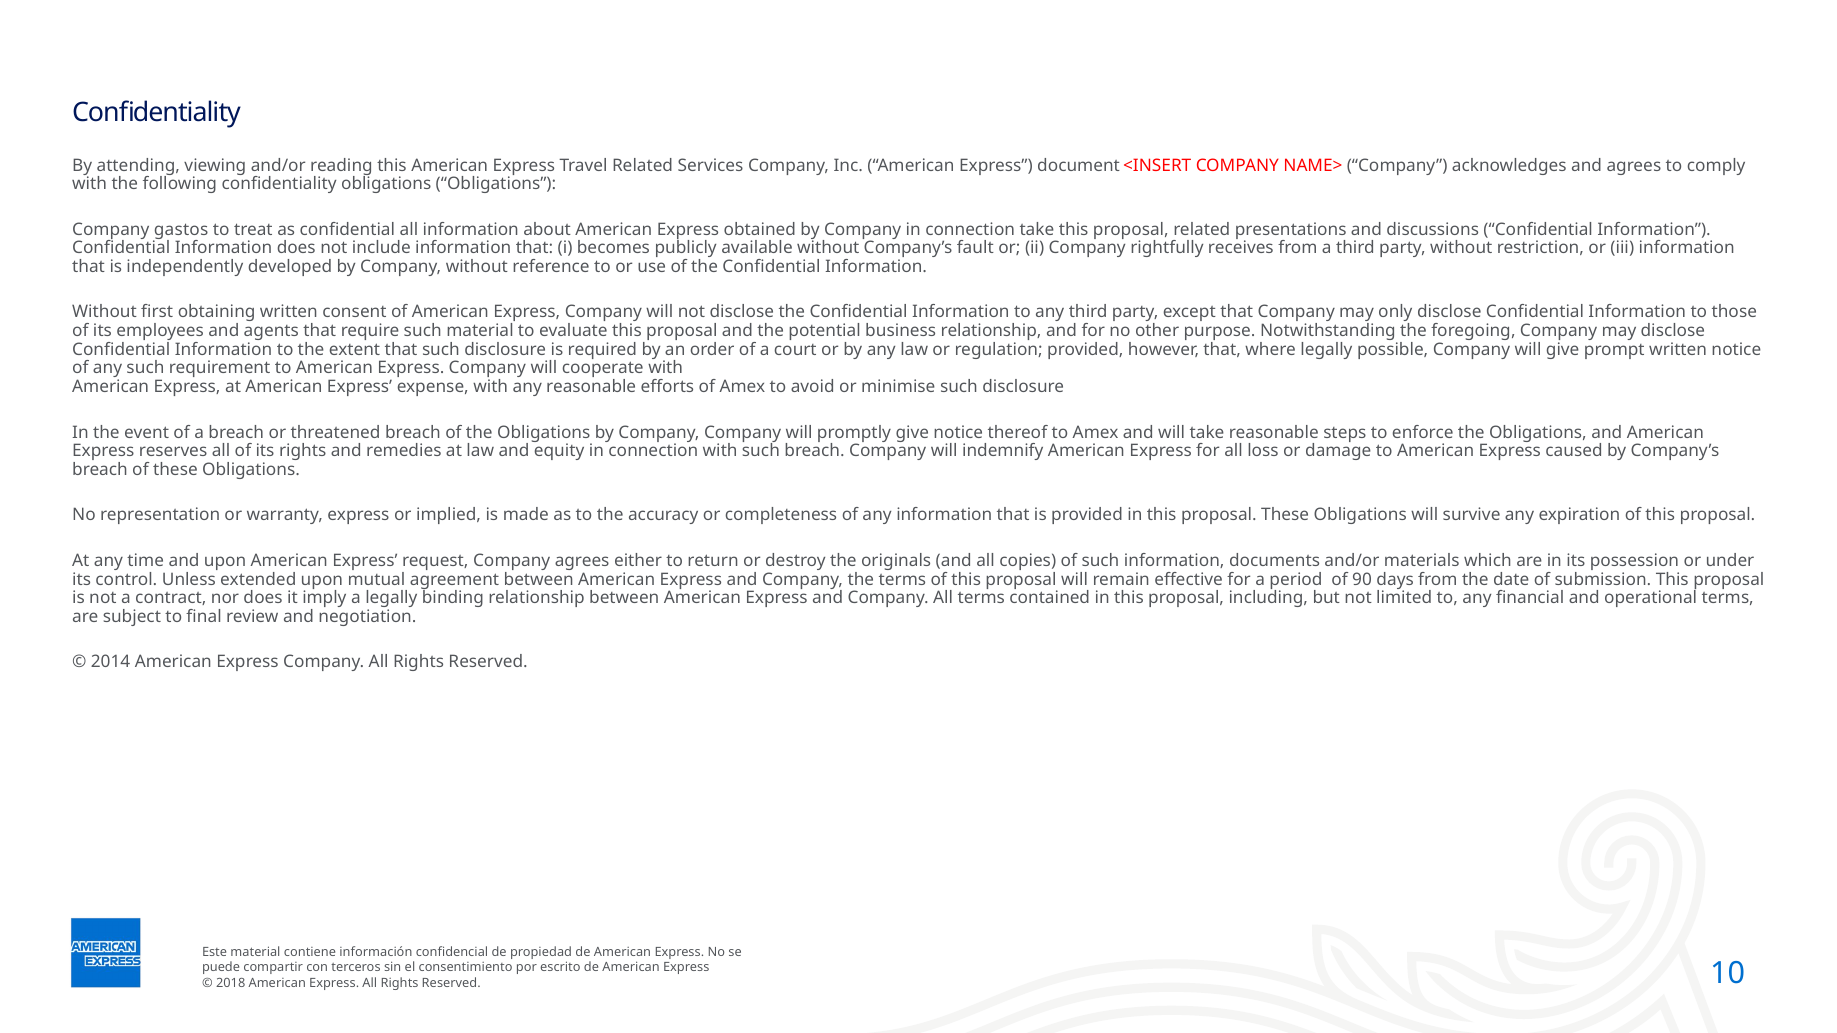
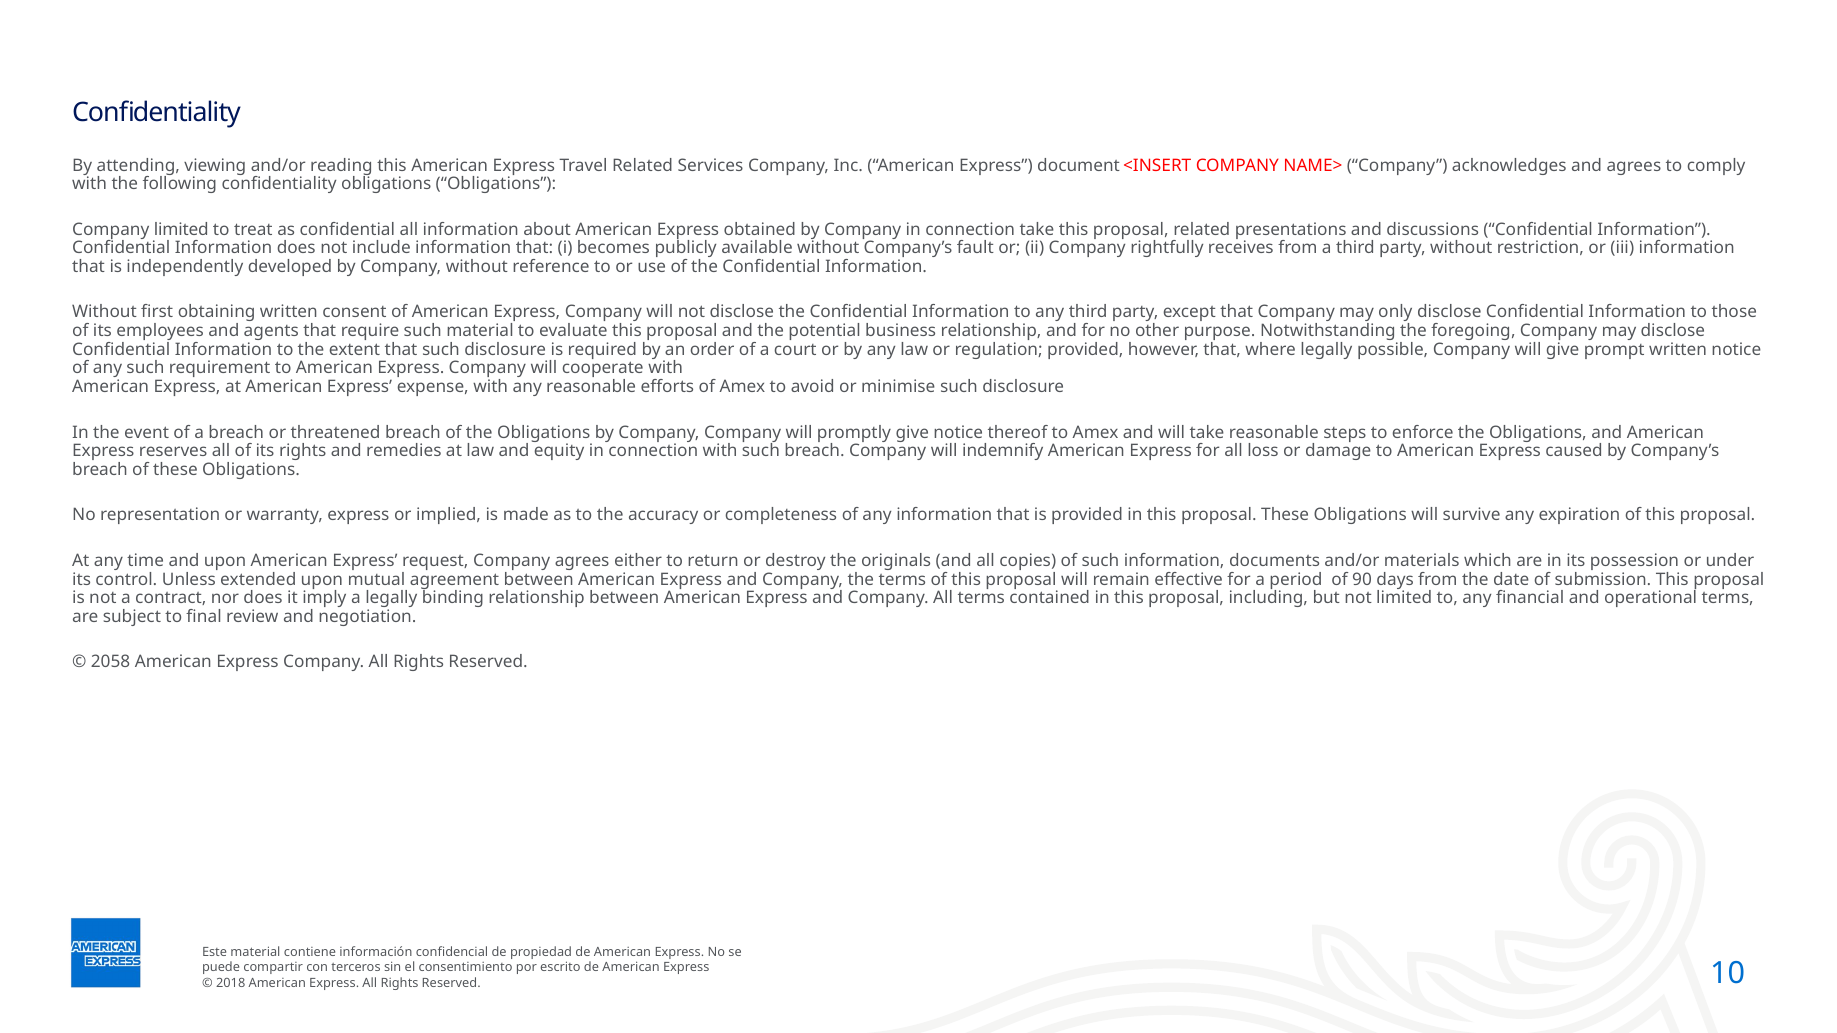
Company gastos: gastos -> limited
2014: 2014 -> 2058
